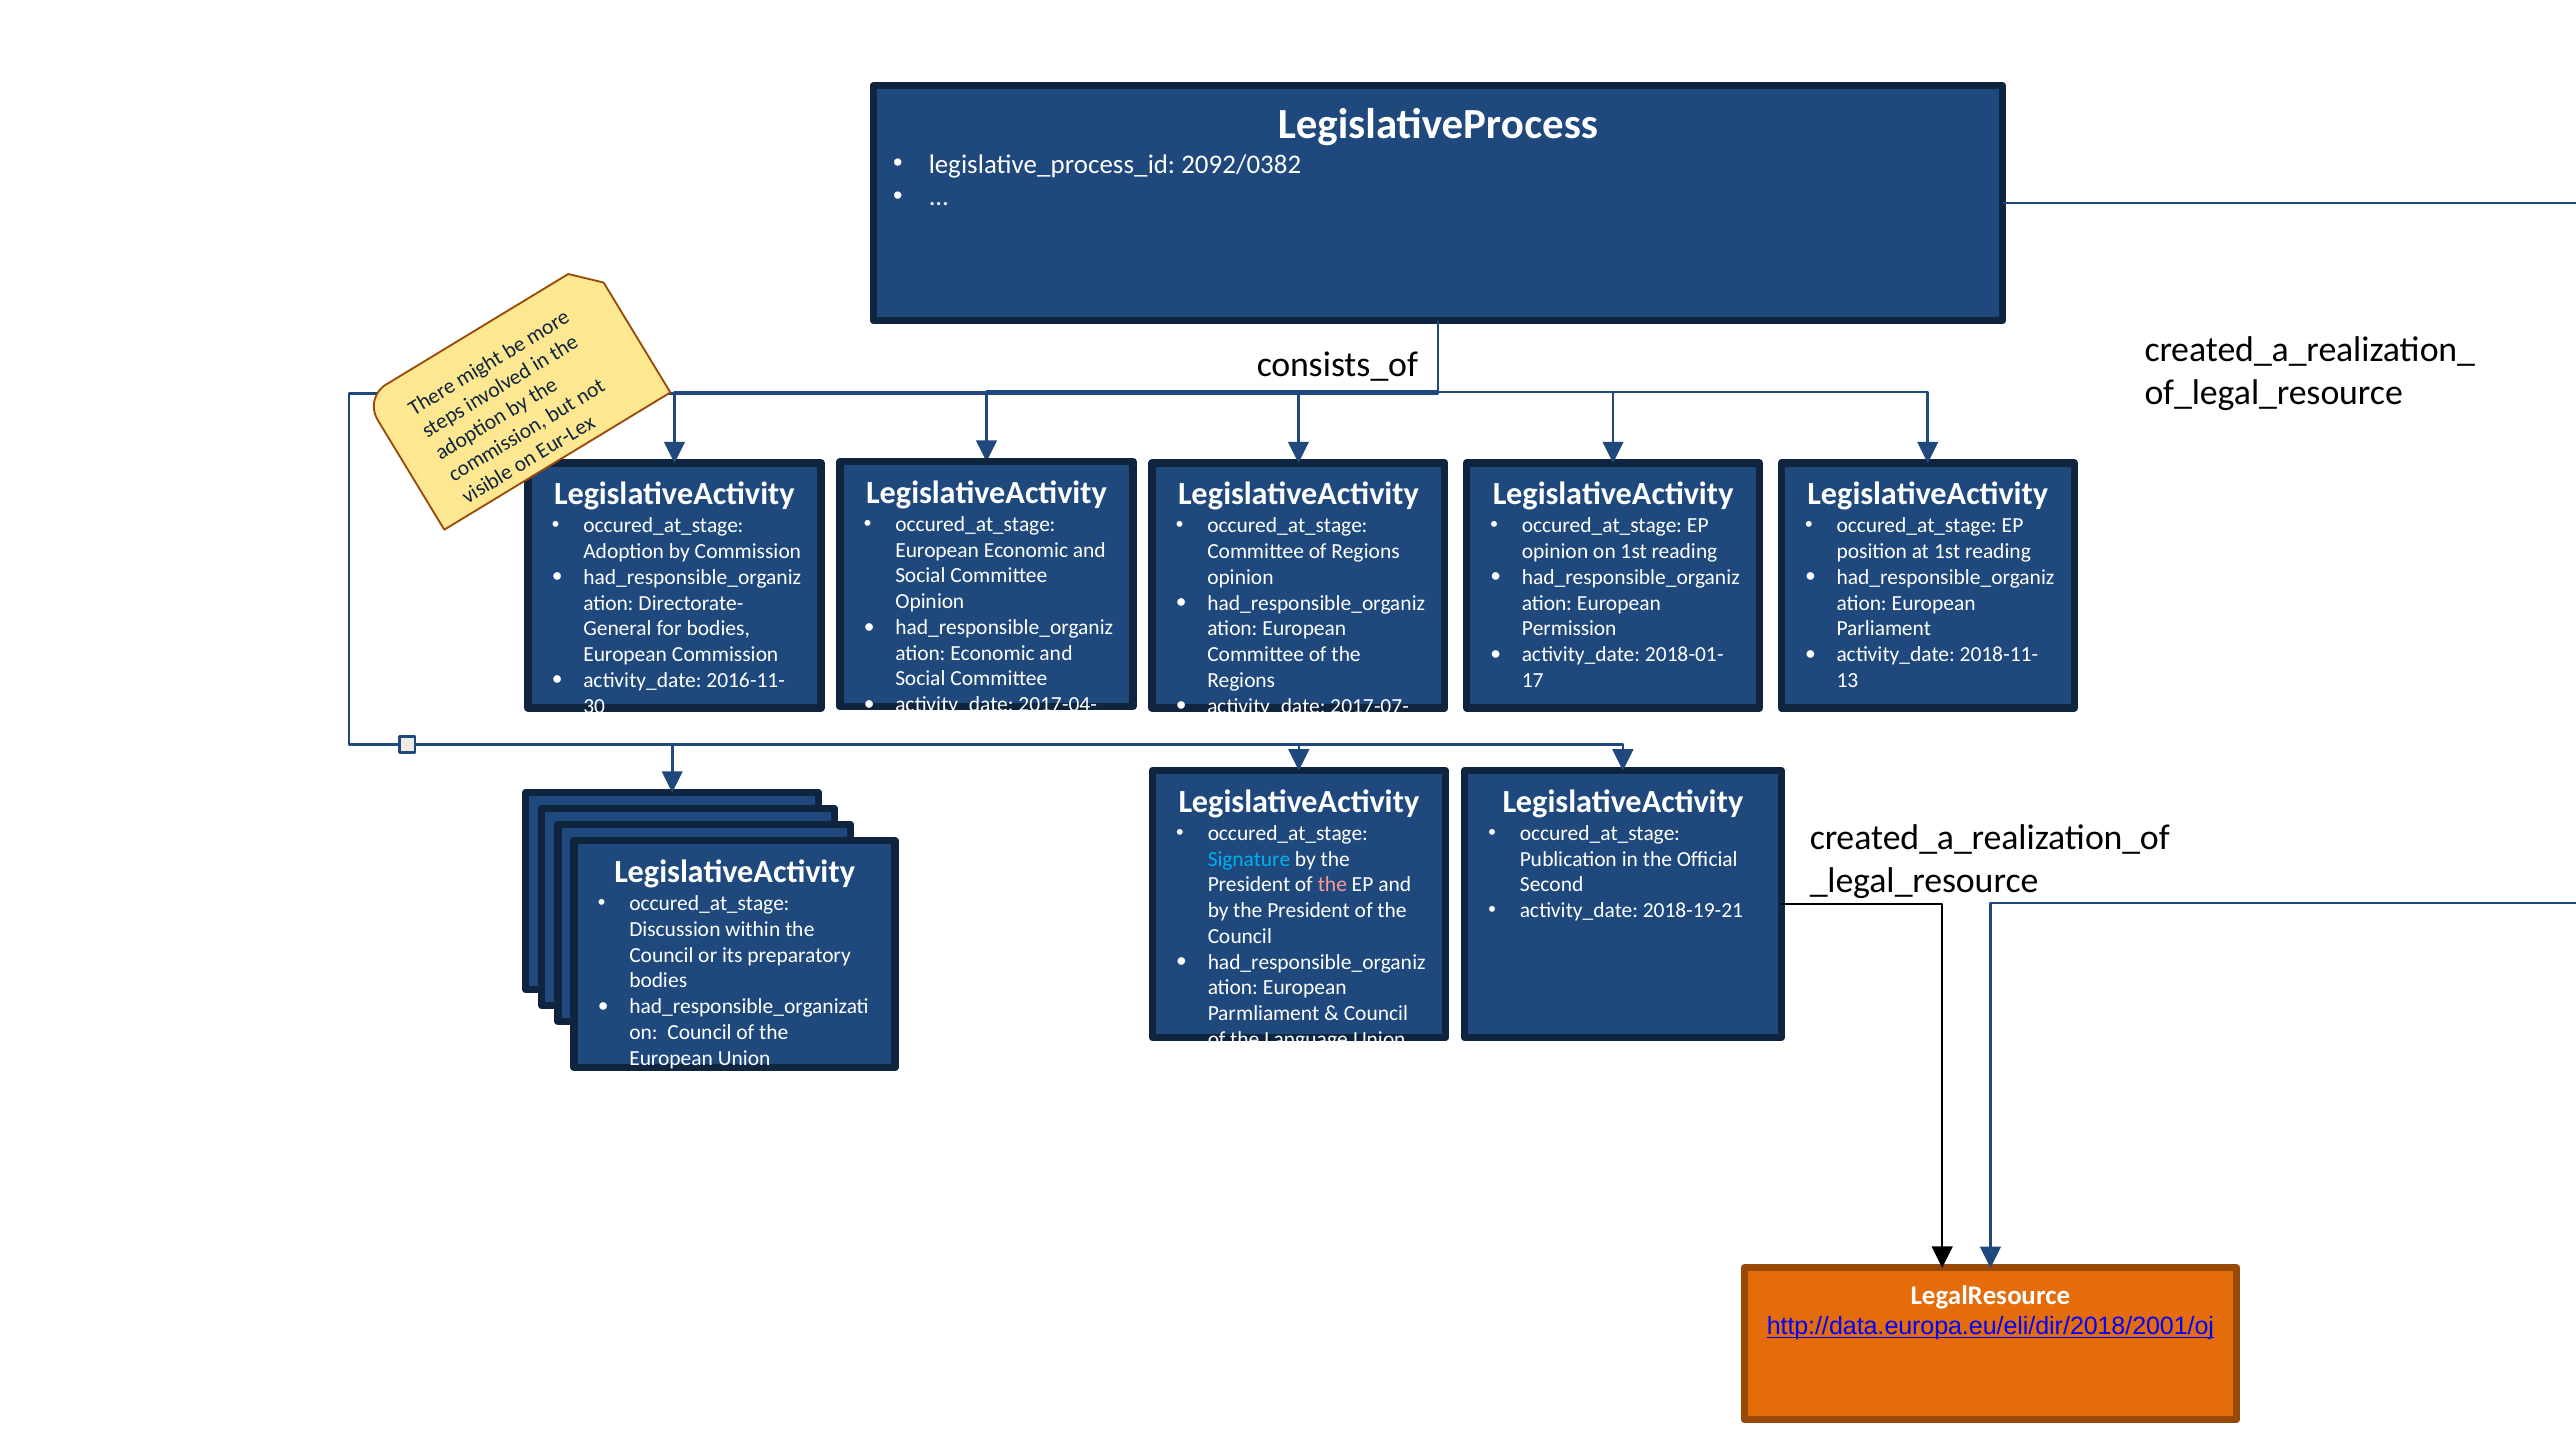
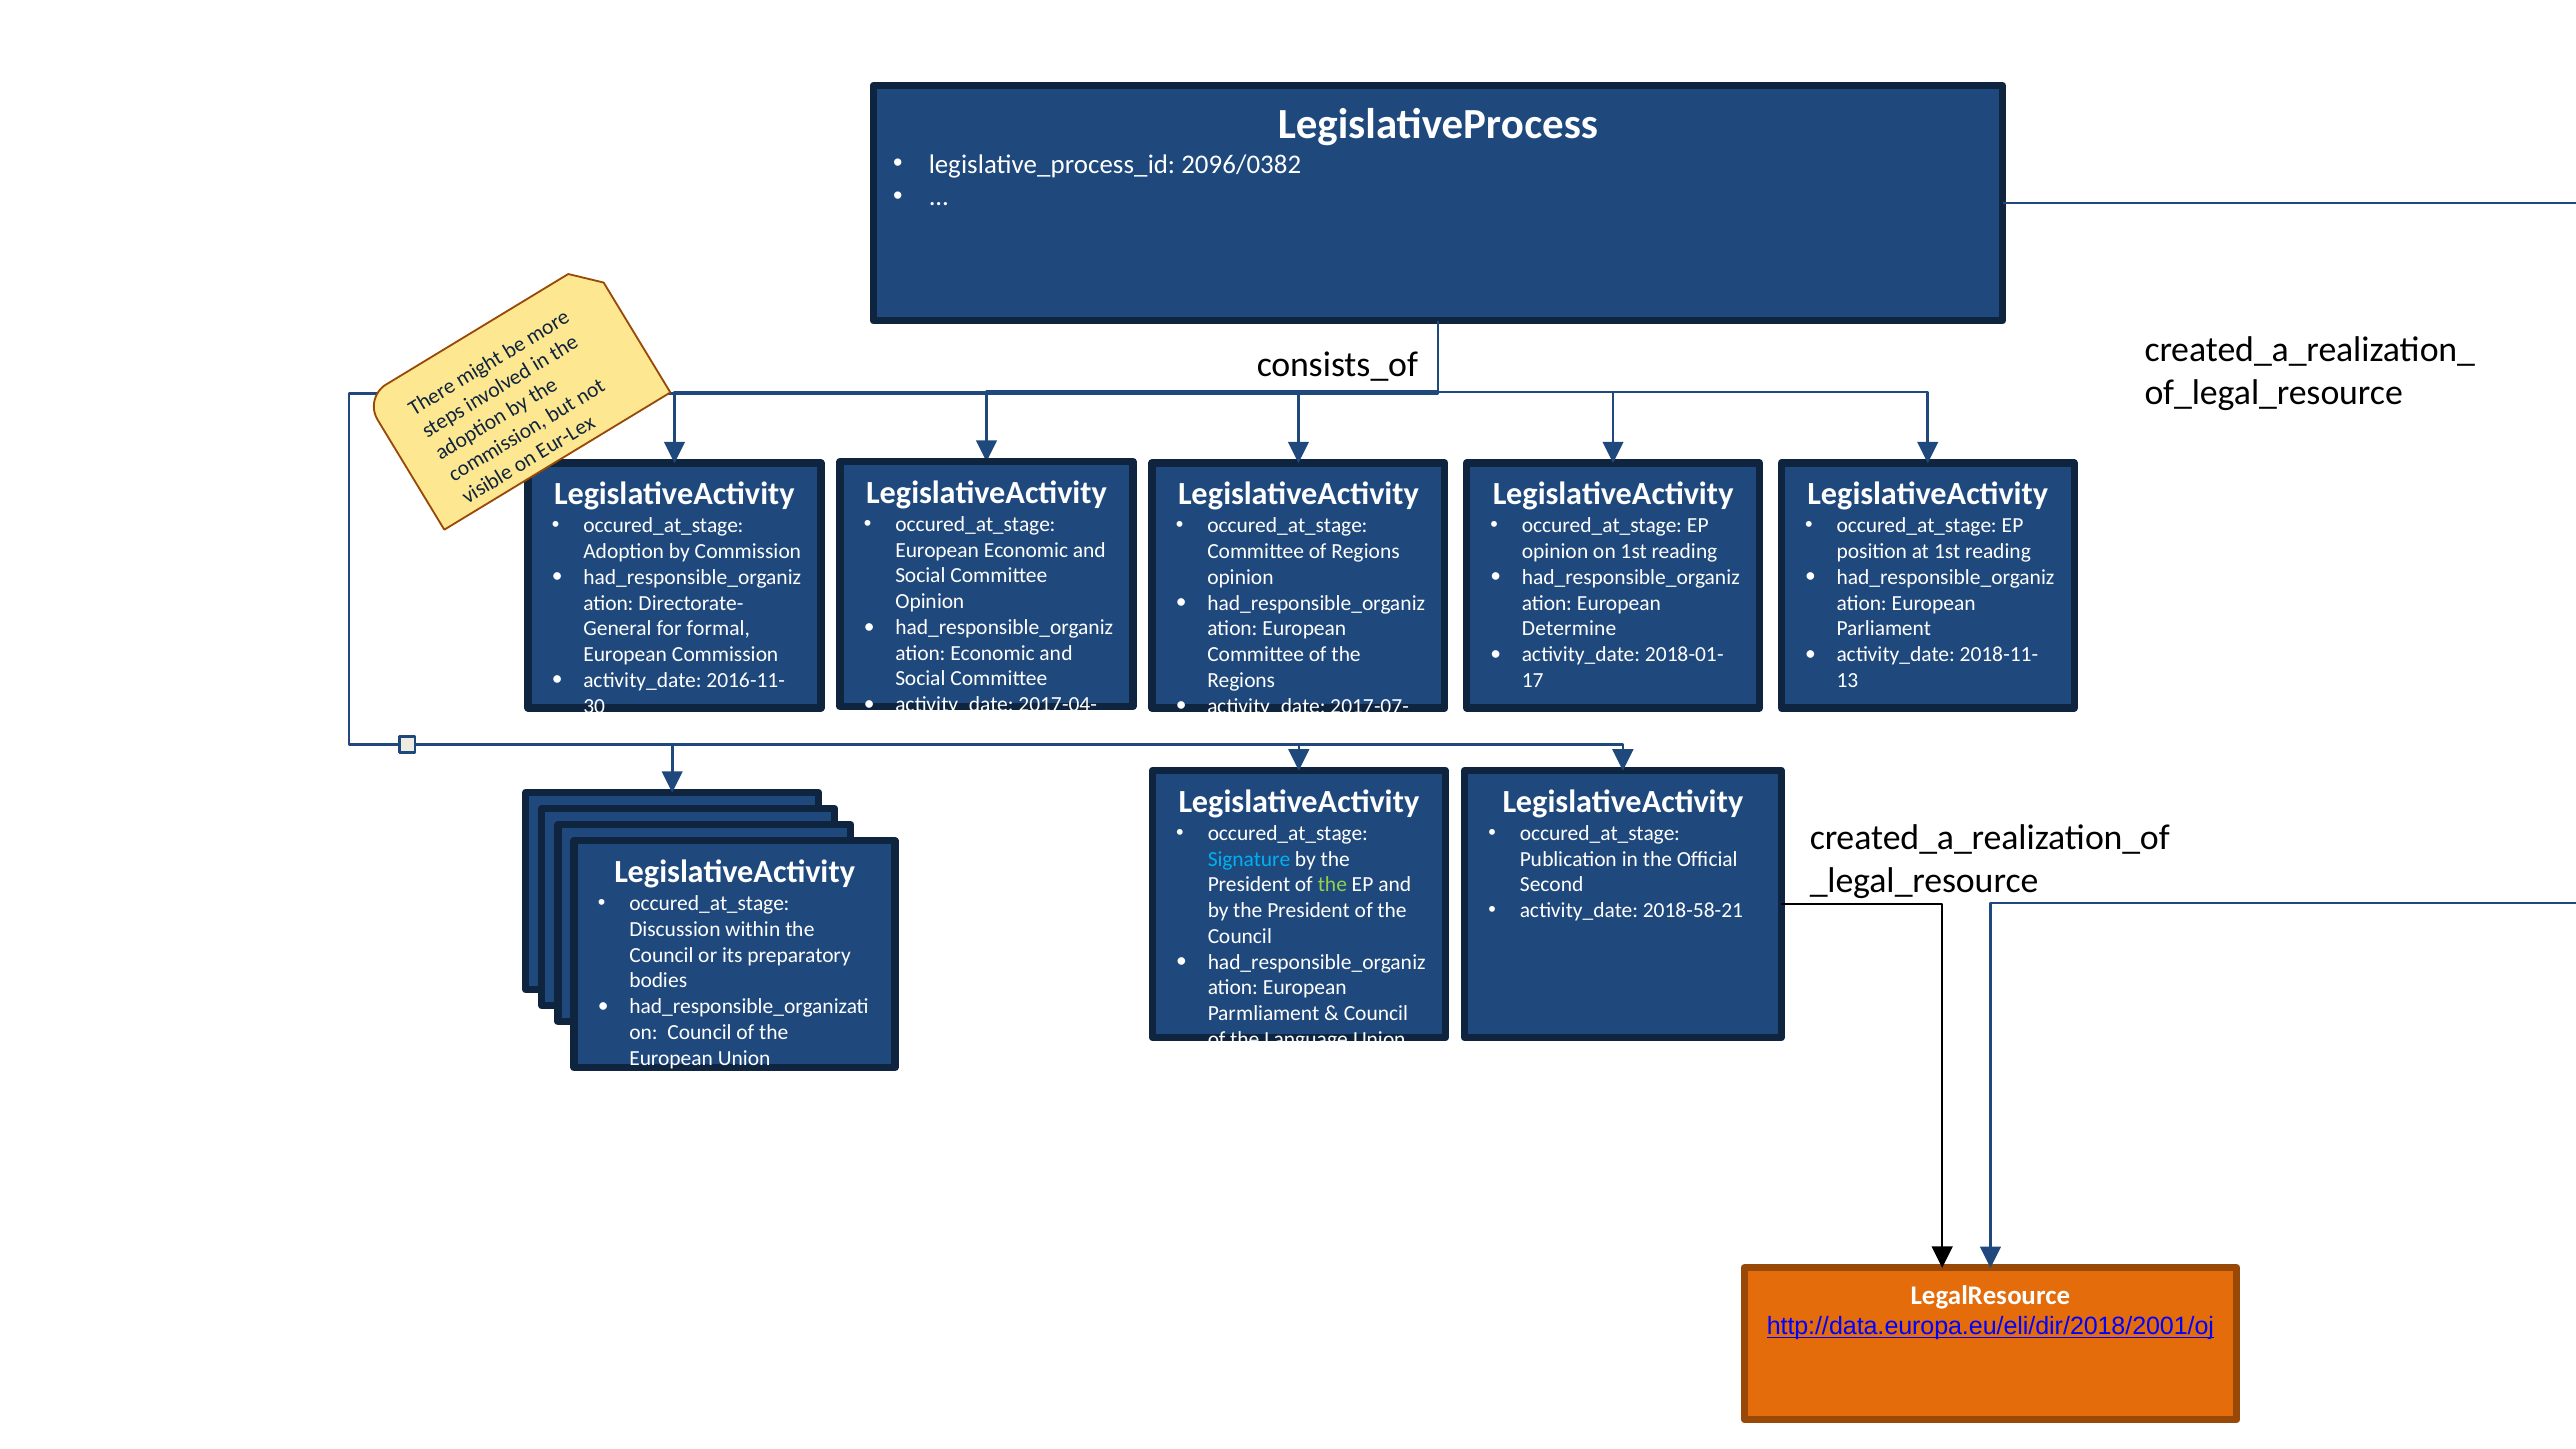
2092/0382: 2092/0382 -> 2096/0382
for bodies: bodies -> formal
Permission: Permission -> Determine
the at (1332, 885) colour: pink -> light green
2018-19-21: 2018-19-21 -> 2018-58-21
